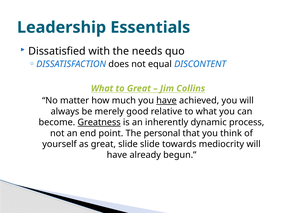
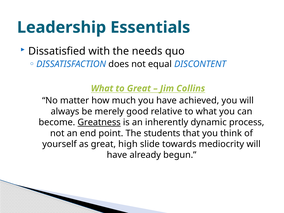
have at (166, 101) underline: present -> none
personal: personal -> students
great slide: slide -> high
